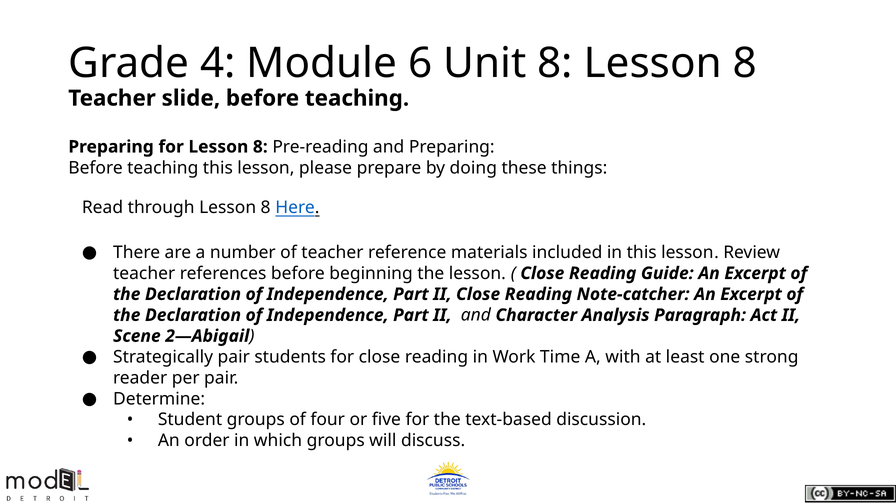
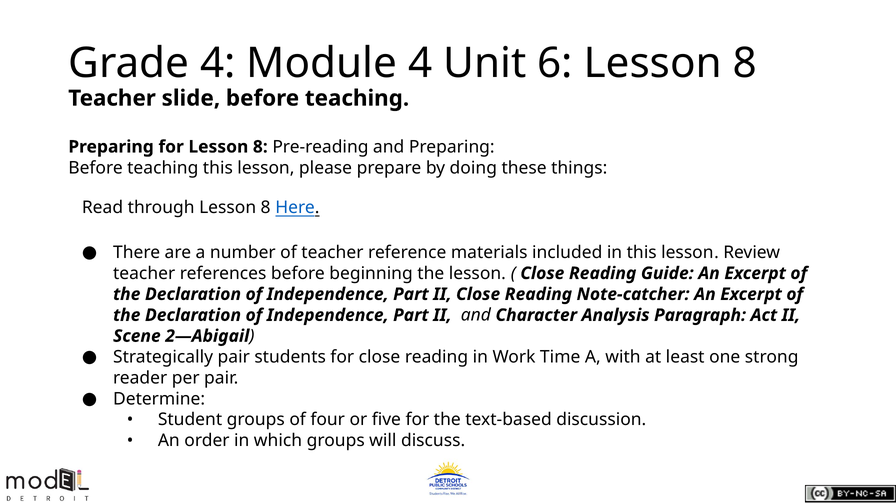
Module 6: 6 -> 4
Unit 8: 8 -> 6
